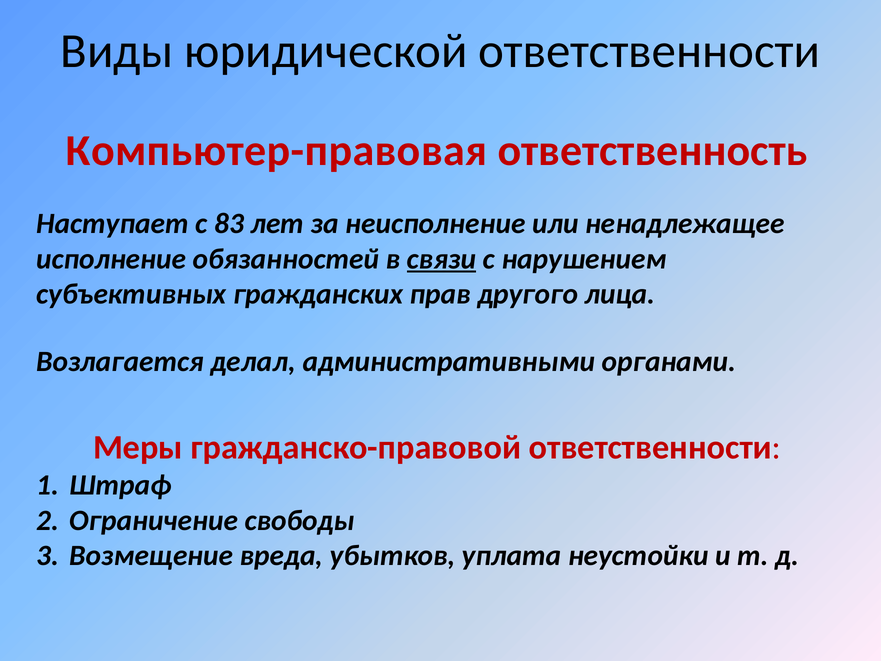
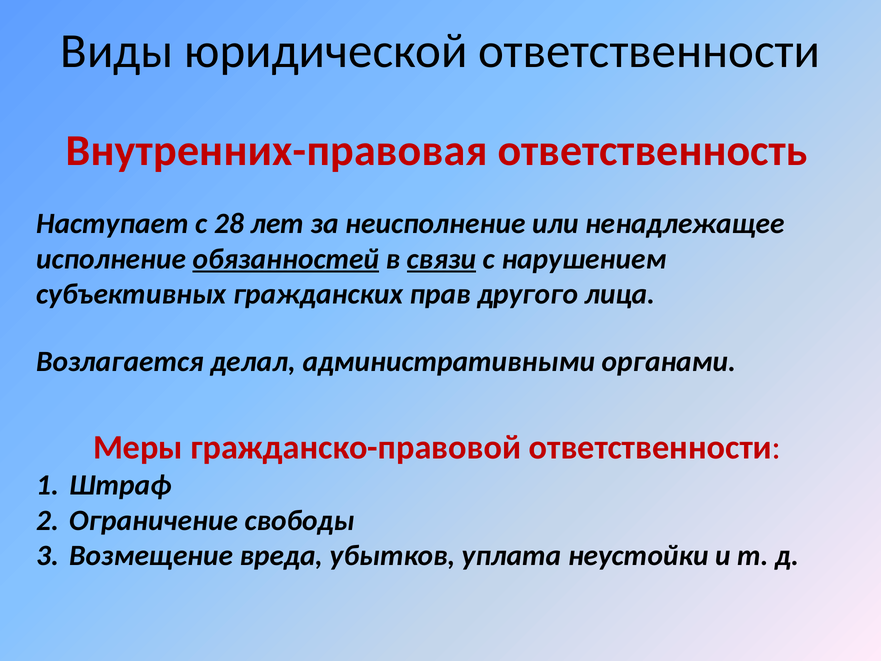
Компьютер-правовая: Компьютер-правовая -> Внутренних-правовая
83: 83 -> 28
обязанностей underline: none -> present
